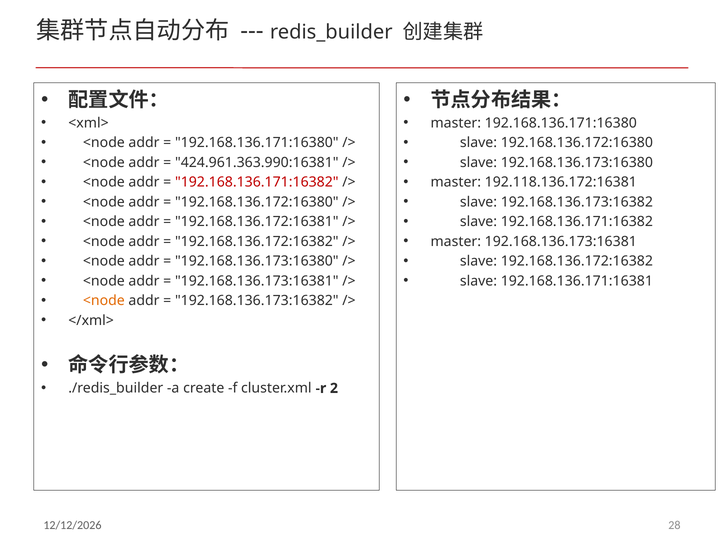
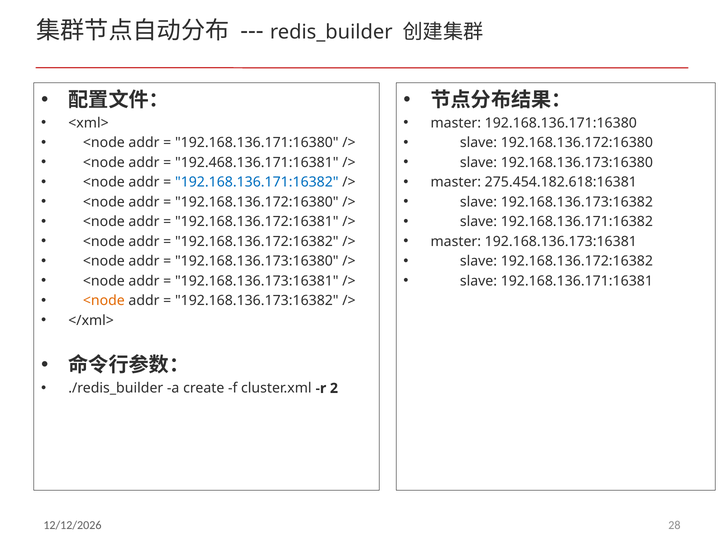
424.961.363.990:16381: 424.961.363.990:16381 -> 192.468.136.171:16381
192.168.136.171:16382 at (257, 182) colour: red -> blue
192.118.136.172:16381: 192.118.136.172:16381 -> 275.454.182.618:16381
